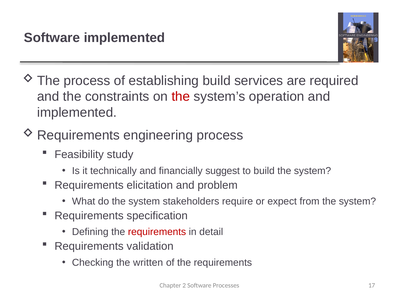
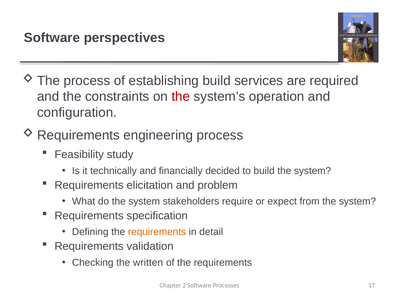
Software implemented: implemented -> perspectives
implemented at (77, 113): implemented -> configuration
suggest: suggest -> decided
requirements at (157, 232) colour: red -> orange
